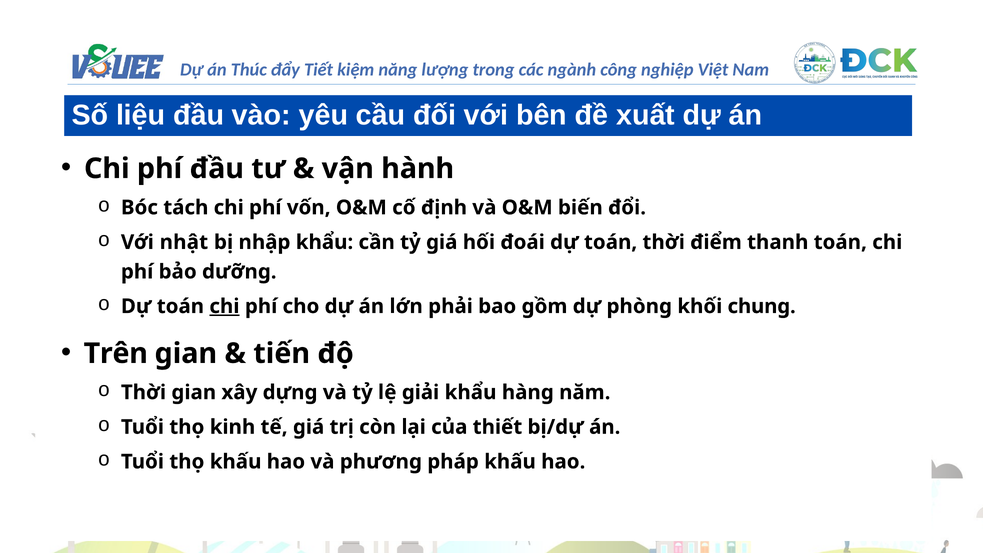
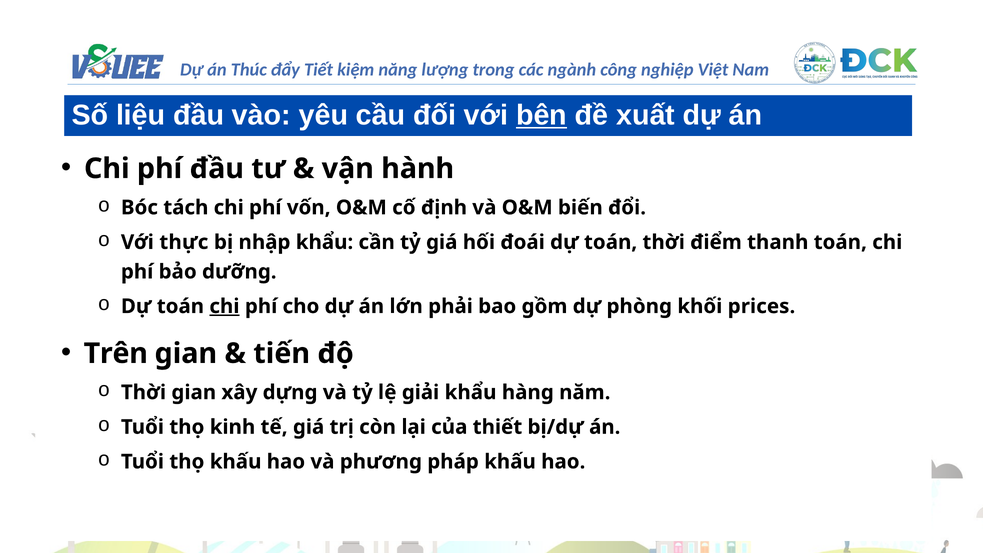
bên underline: none -> present
nhật: nhật -> thực
chung: chung -> prices
